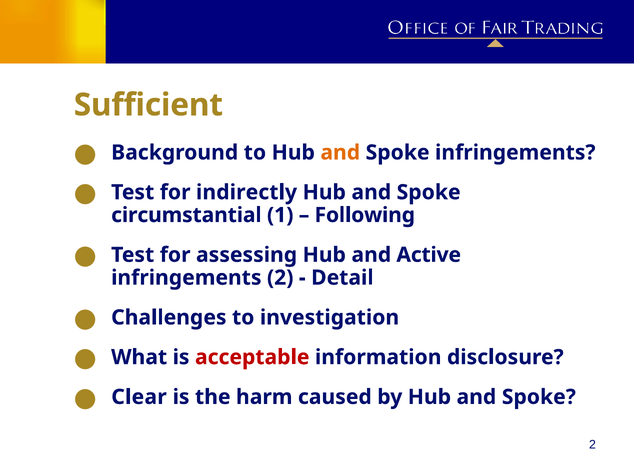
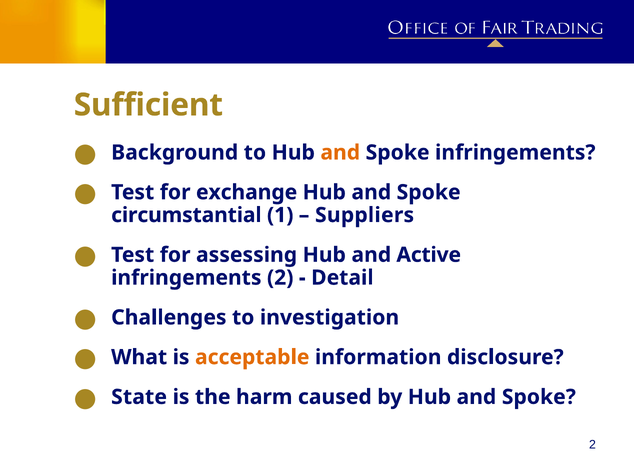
indirectly: indirectly -> exchange
Following: Following -> Suppliers
acceptable colour: red -> orange
Clear: Clear -> State
